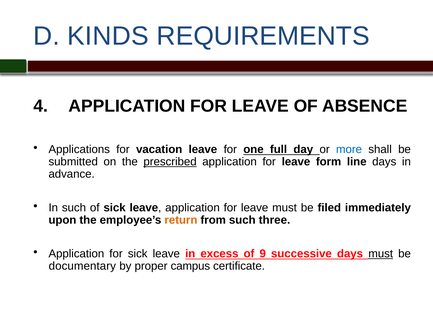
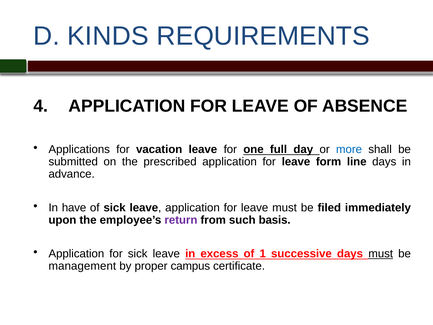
prescribed underline: present -> none
In such: such -> have
return colour: orange -> purple
three: three -> basis
9: 9 -> 1
documentary: documentary -> management
